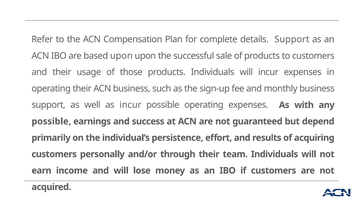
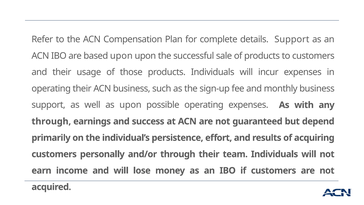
as incur: incur -> upon
possible at (51, 121): possible -> through
